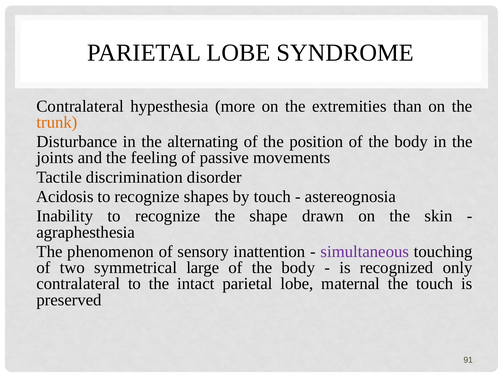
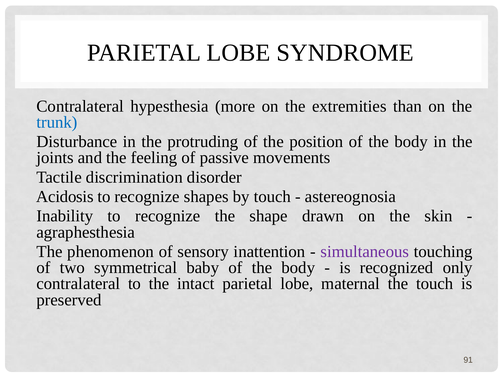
trunk colour: orange -> blue
alternating: alternating -> protruding
large: large -> baby
